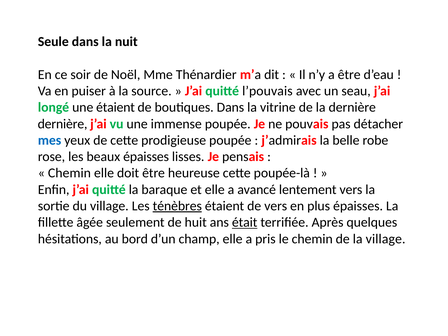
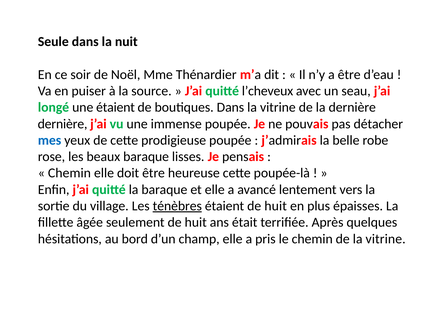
l’pouvais: l’pouvais -> l’cheveux
beaux épaisses: épaisses -> baraque
étaient de vers: vers -> huit
était underline: present -> none
de la village: village -> vitrine
